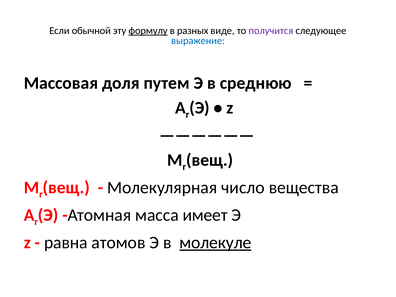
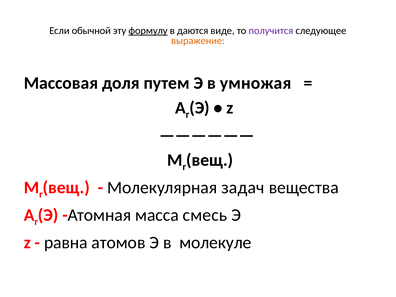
разных: разных -> даются
выражение colour: blue -> orange
среднюю: среднюю -> умножая
число: число -> задач
имеет: имеет -> смесь
молекуле underline: present -> none
